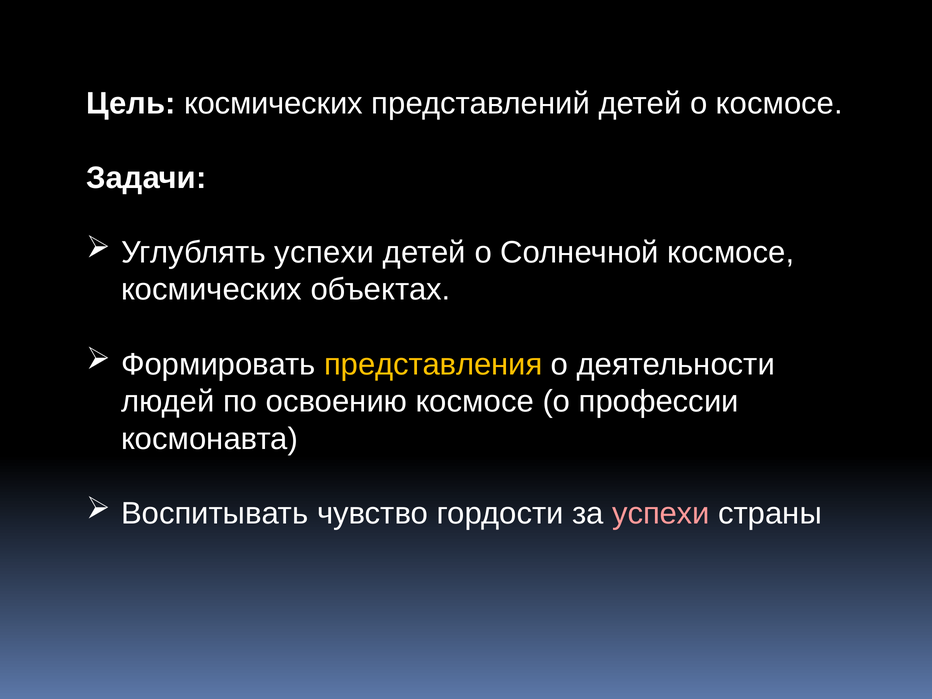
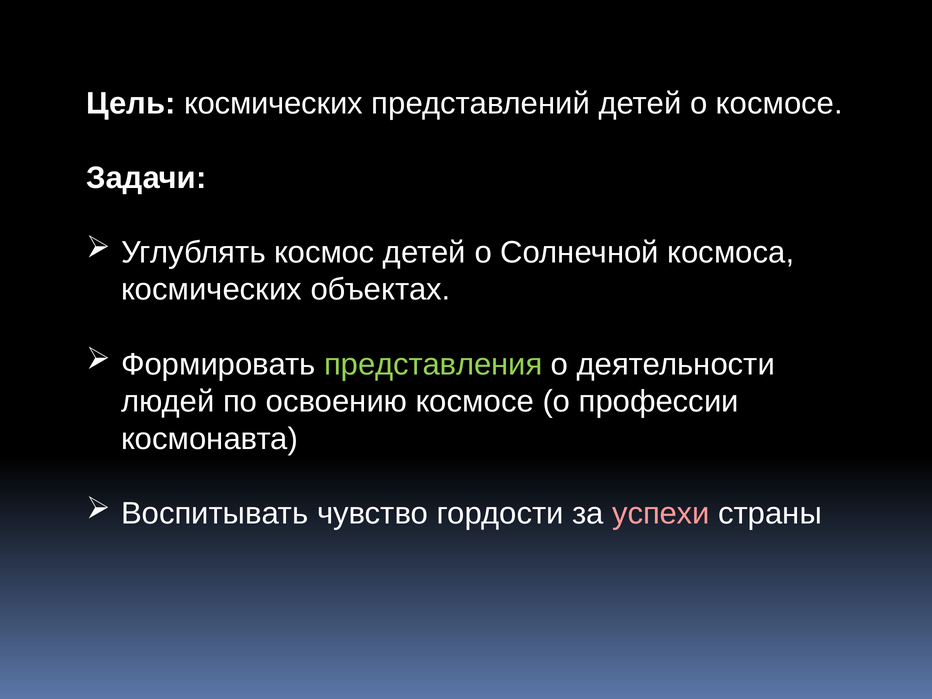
Углублять успехи: успехи -> космос
Солнечной космосе: космосе -> космоса
представления colour: yellow -> light green
